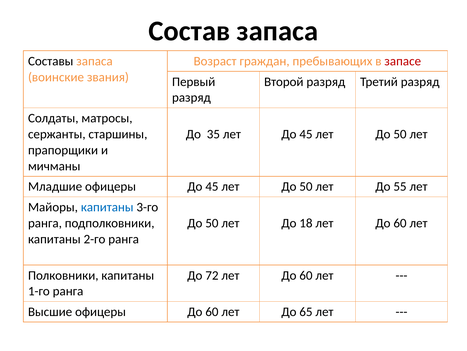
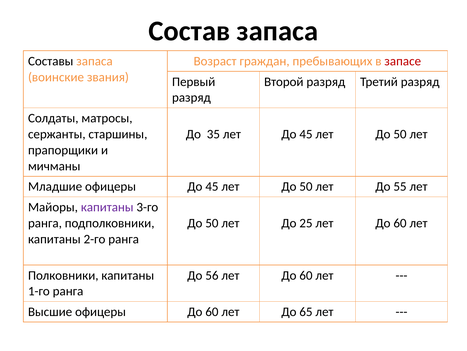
капитаны at (107, 207) colour: blue -> purple
18: 18 -> 25
72: 72 -> 56
